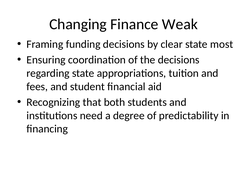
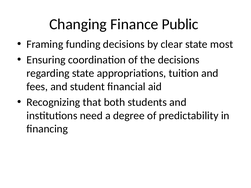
Weak: Weak -> Public
